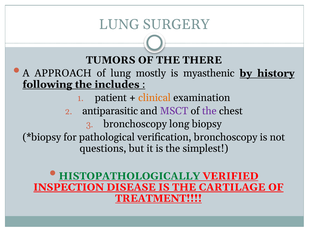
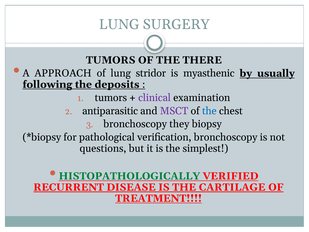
mostly: mostly -> stridor
history: history -> usually
includes: includes -> deposits
patient at (111, 98): patient -> tumors
clinical colour: orange -> purple
the at (209, 111) colour: purple -> blue
long: long -> they
INSPECTION: INSPECTION -> RECURRENT
